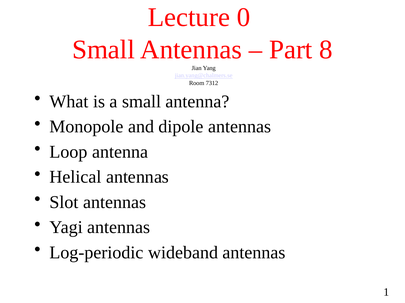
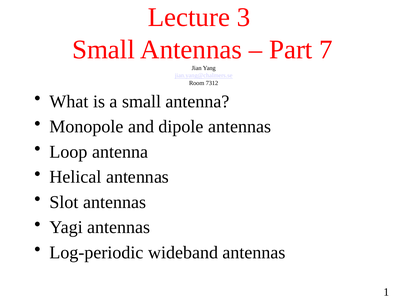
0: 0 -> 3
8: 8 -> 7
